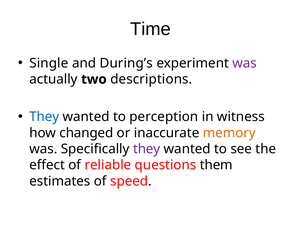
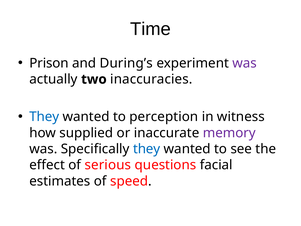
Single: Single -> Prison
descriptions: descriptions -> inaccuracies
changed: changed -> supplied
memory colour: orange -> purple
they at (147, 149) colour: purple -> blue
reliable: reliable -> serious
them: them -> facial
